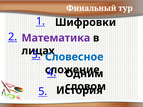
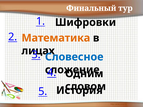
Математика colour: purple -> orange
